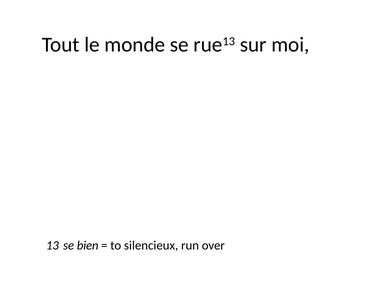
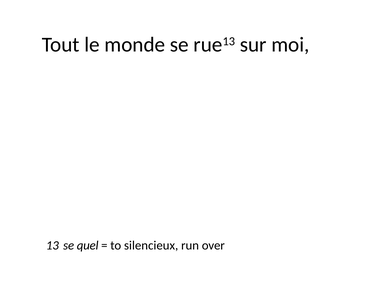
bien: bien -> quel
